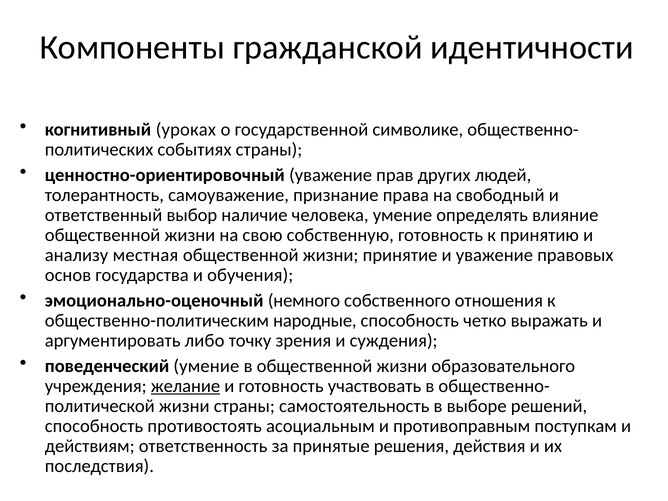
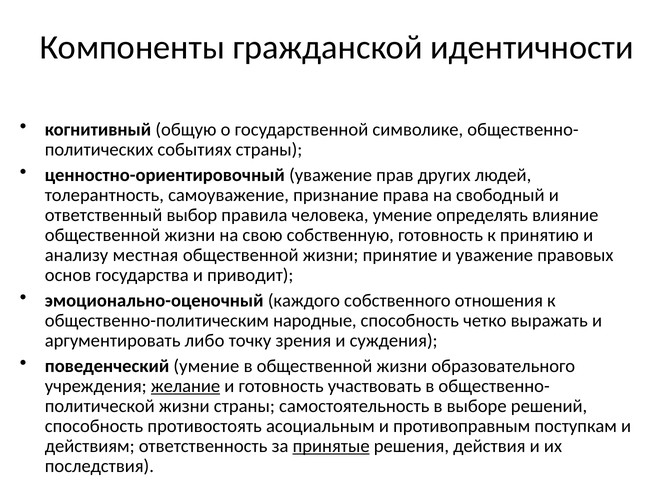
уроках: уроках -> общую
наличие: наличие -> правила
обучения: обучения -> приводит
немного: немного -> каждого
принятые underline: none -> present
